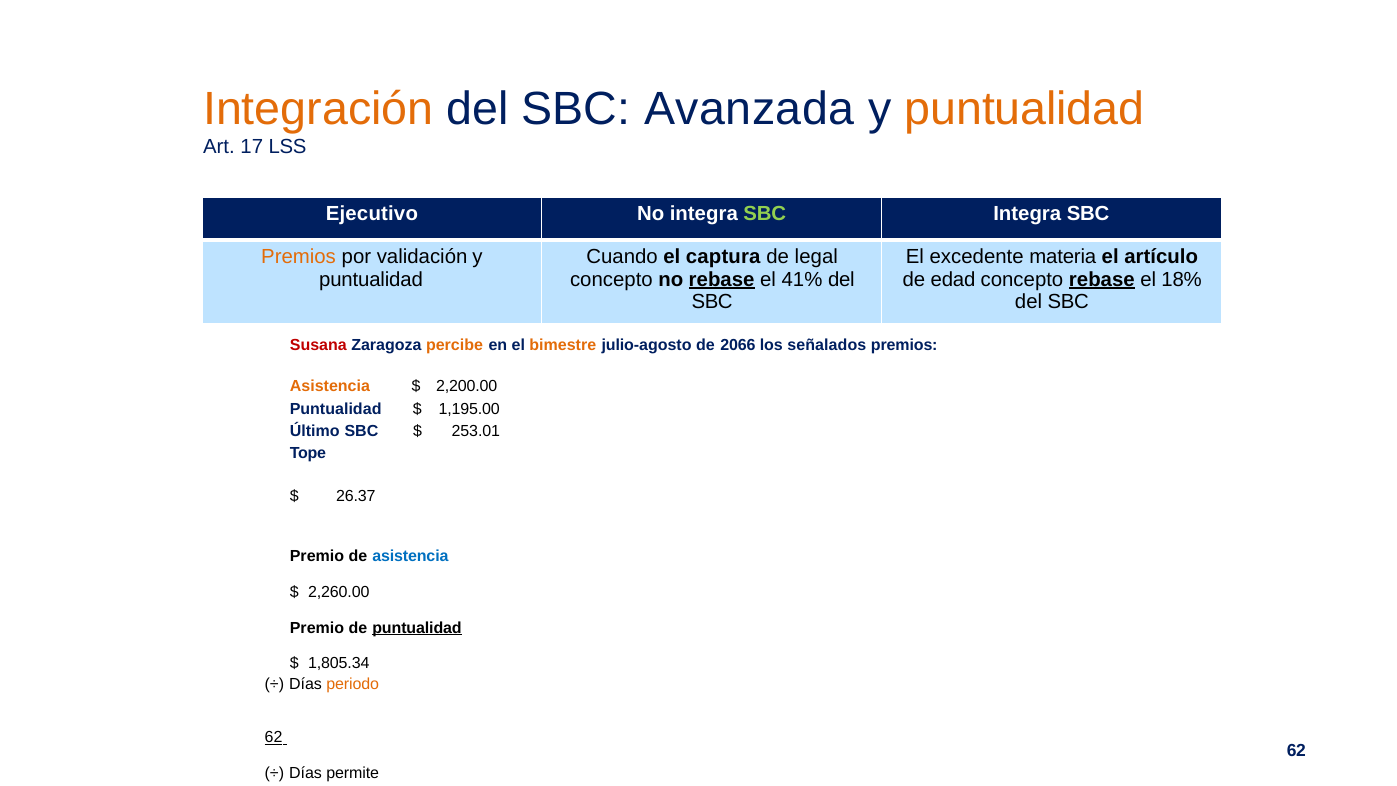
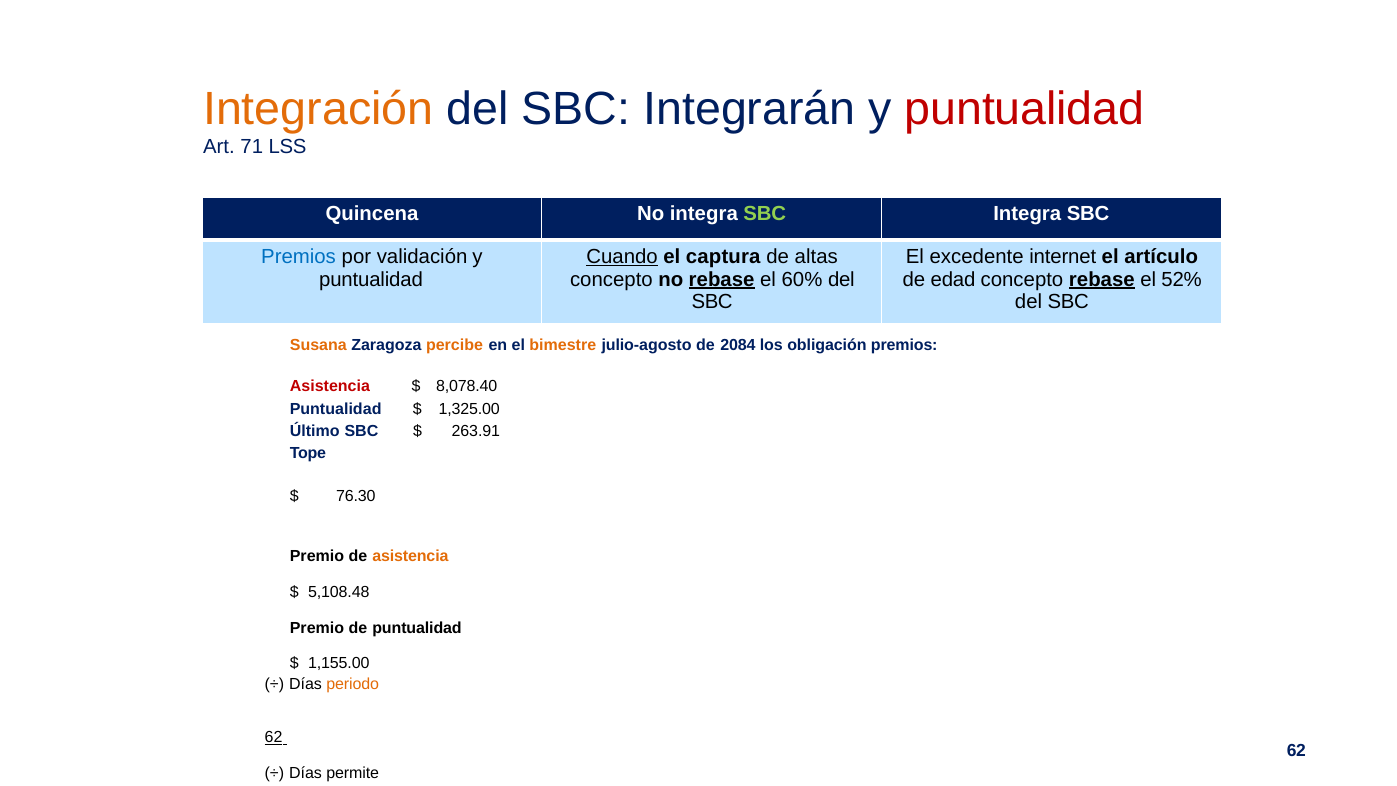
Avanzada: Avanzada -> Integrarán
puntualidad at (1025, 110) colour: orange -> red
17: 17 -> 71
Ejecutivo: Ejecutivo -> Quincena
Premios at (299, 256) colour: orange -> blue
Cuando underline: none -> present
legal: legal -> altas
materia: materia -> internet
41%: 41% -> 60%
18%: 18% -> 52%
Susana colour: red -> orange
2066: 2066 -> 2084
señalados: señalados -> obligación
Asistencia at (330, 386) colour: orange -> red
2,200.00: 2,200.00 -> 8,078.40
1,195.00: 1,195.00 -> 1,325.00
253.01: 253.01 -> 263.91
26.37: 26.37 -> 76.30
asistencia at (410, 556) colour: blue -> orange
2,260.00: 2,260.00 -> 5,108.48
puntualidad at (417, 628) underline: present -> none
1,805.34: 1,805.34 -> 1,155.00
